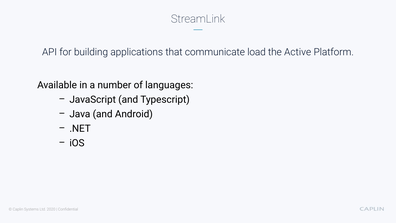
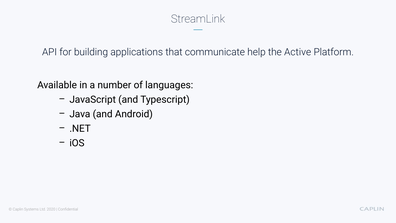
load: load -> help
